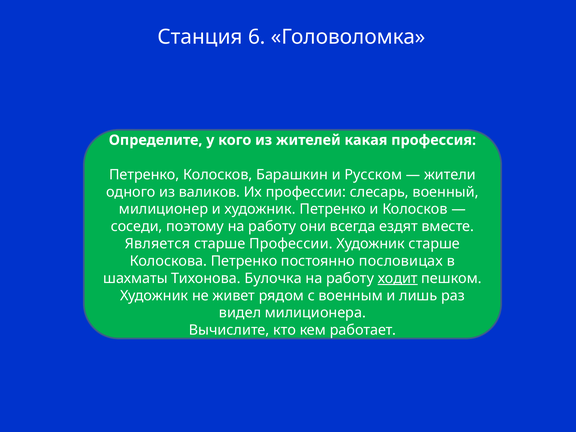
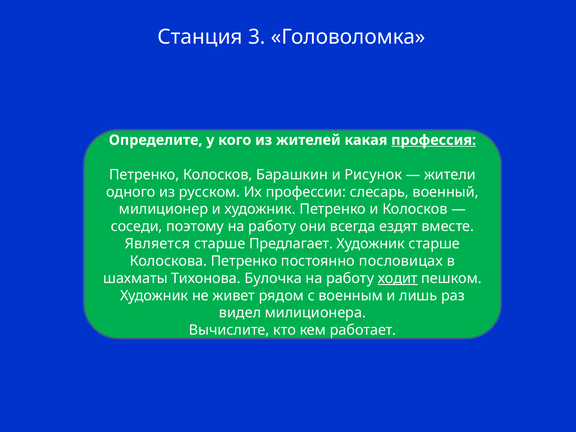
6: 6 -> 3
профессия underline: none -> present
Русском: Русском -> Рисунок
валиков: валиков -> русском
старше Профессии: Профессии -> Предлагает
